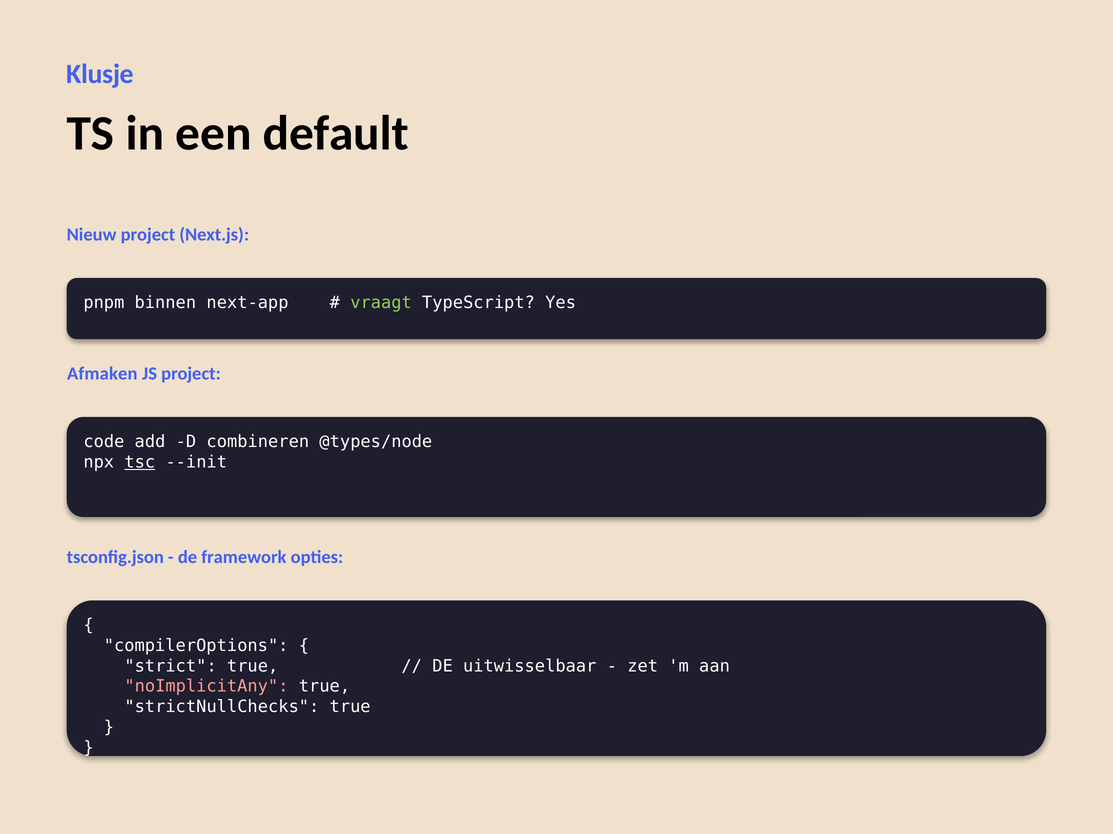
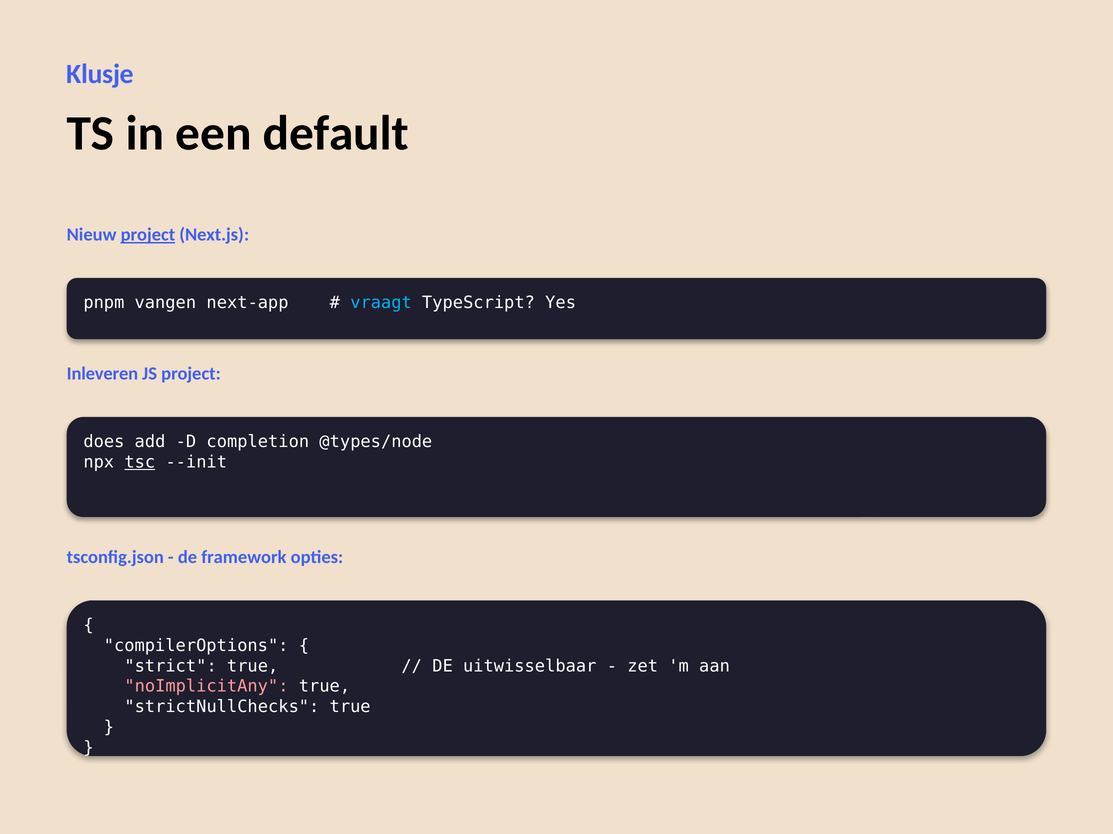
project at (148, 235) underline: none -> present
binnen: binnen -> vangen
vraagt colour: light green -> light blue
Afmaken: Afmaken -> Inleveren
code: code -> does
combineren: combineren -> completion
